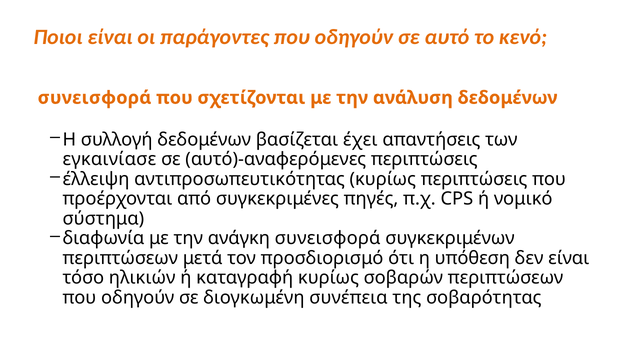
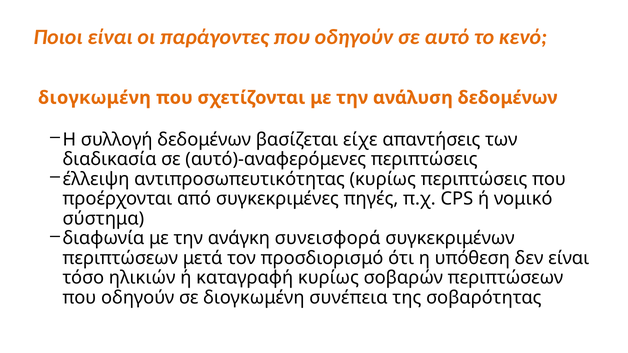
συνεισφορά at (94, 98): συνεισφορά -> διογκωμένη
έχει: έχει -> είχε
εγκαινίασε: εγκαινίασε -> διαδικασία
